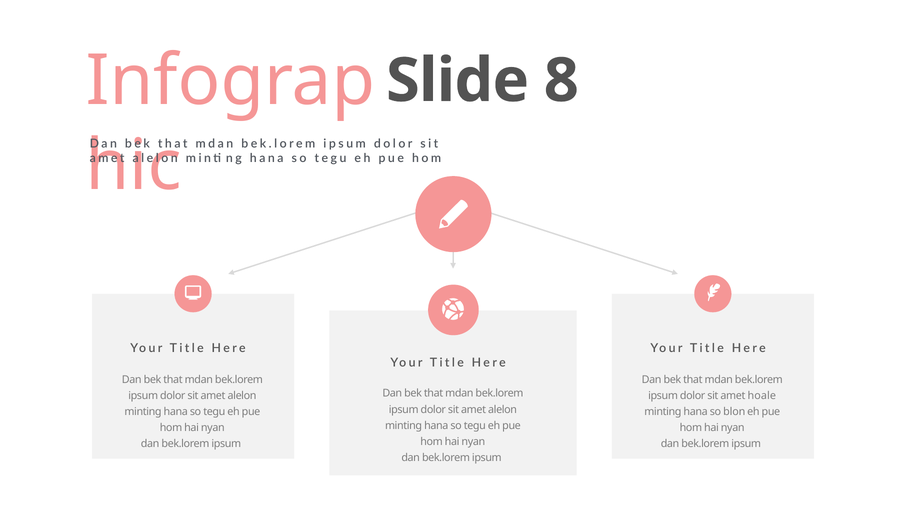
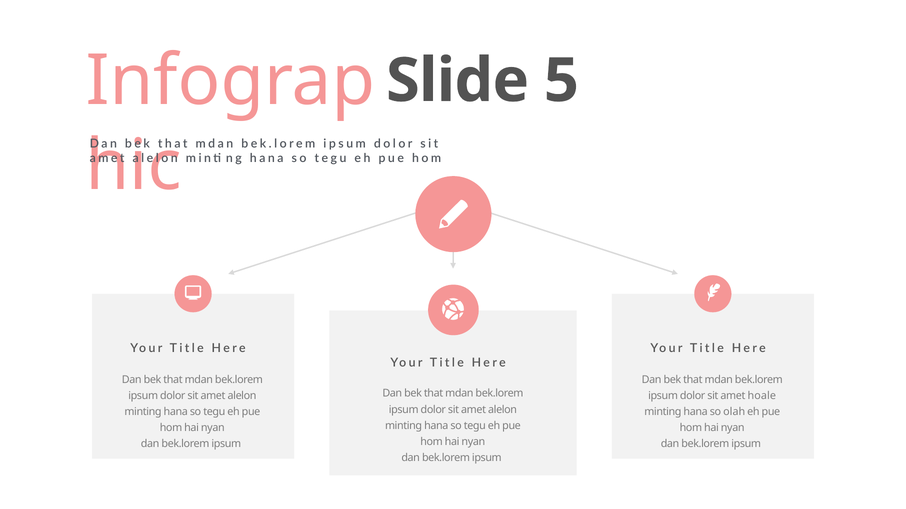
8: 8 -> 5
blon: blon -> olah
